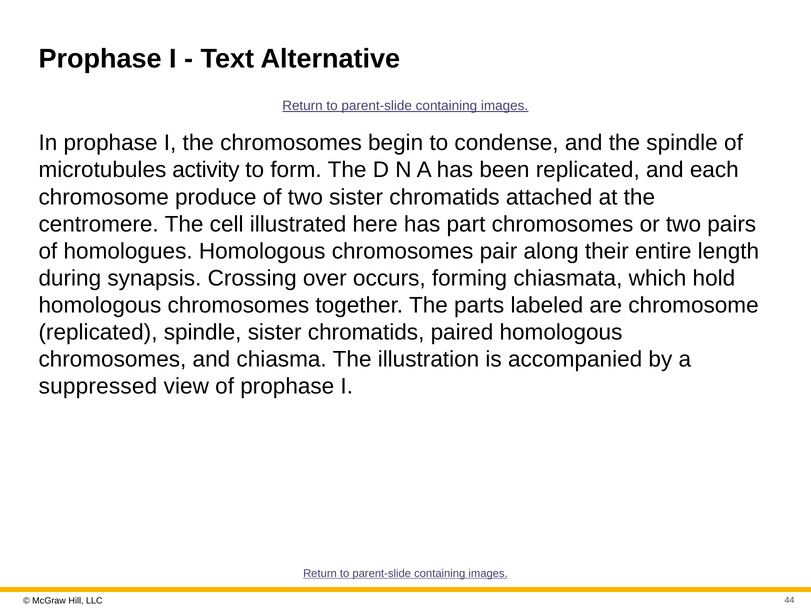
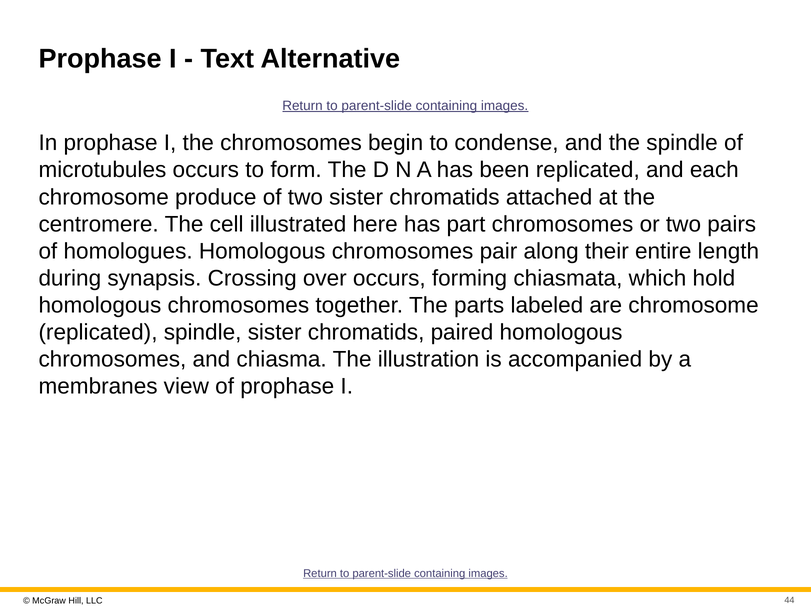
microtubules activity: activity -> occurs
suppressed: suppressed -> membranes
